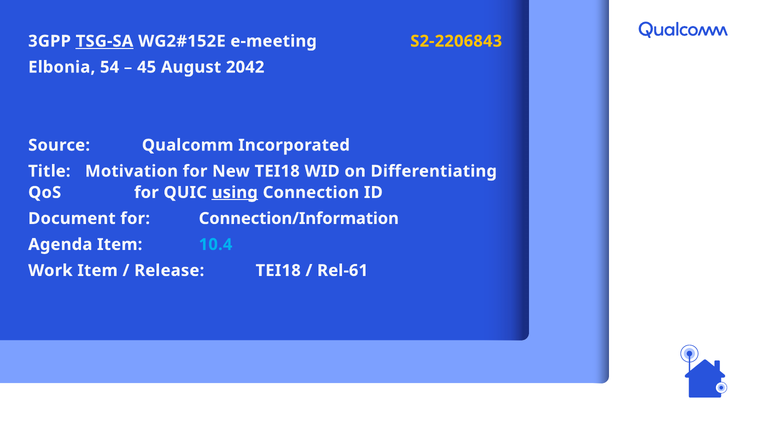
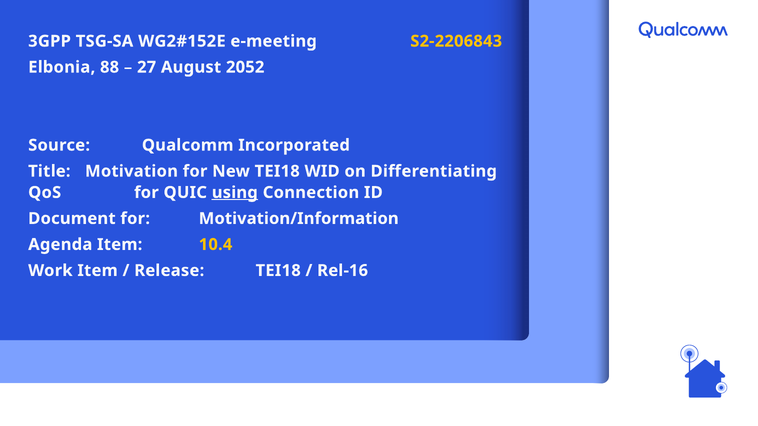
TSG-SA underline: present -> none
54: 54 -> 88
45: 45 -> 27
2042: 2042 -> 2052
Connection/Information: Connection/Information -> Motivation/Information
10.4 colour: light blue -> yellow
Rel-61: Rel-61 -> Rel-16
